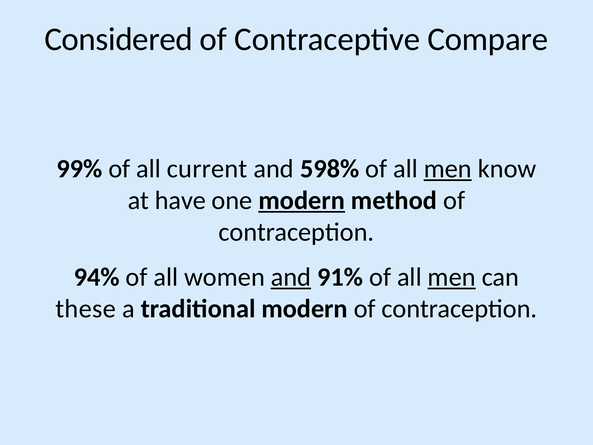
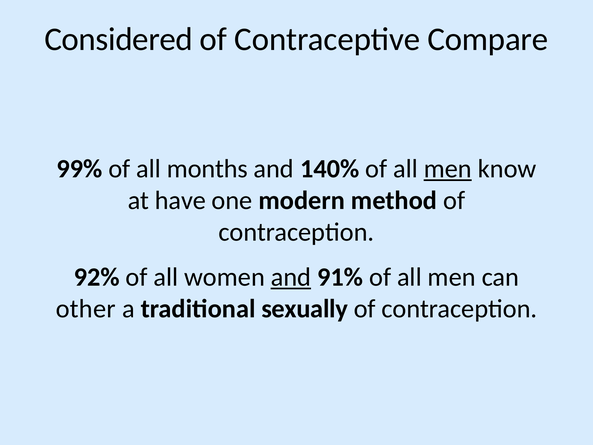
current: current -> months
598%: 598% -> 140%
modern at (302, 200) underline: present -> none
94%: 94% -> 92%
men at (452, 277) underline: present -> none
these: these -> other
traditional modern: modern -> sexually
